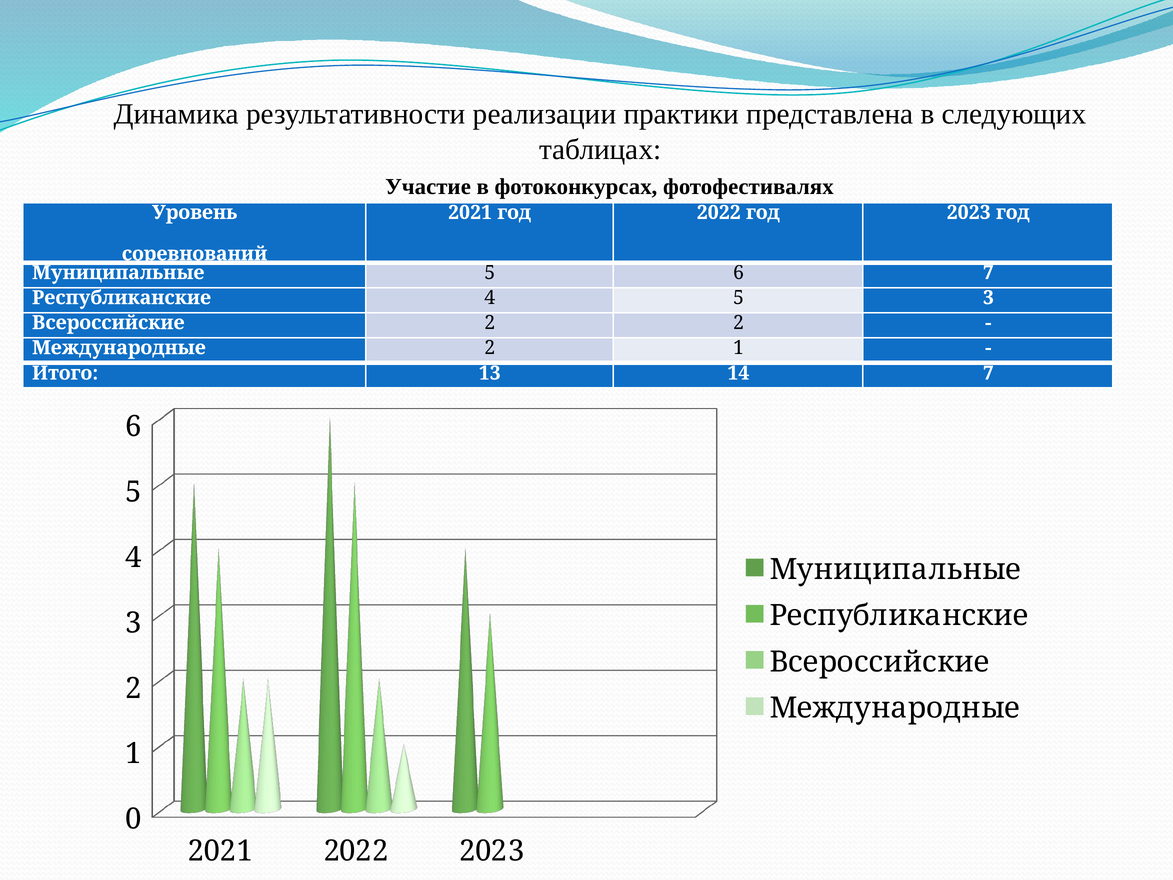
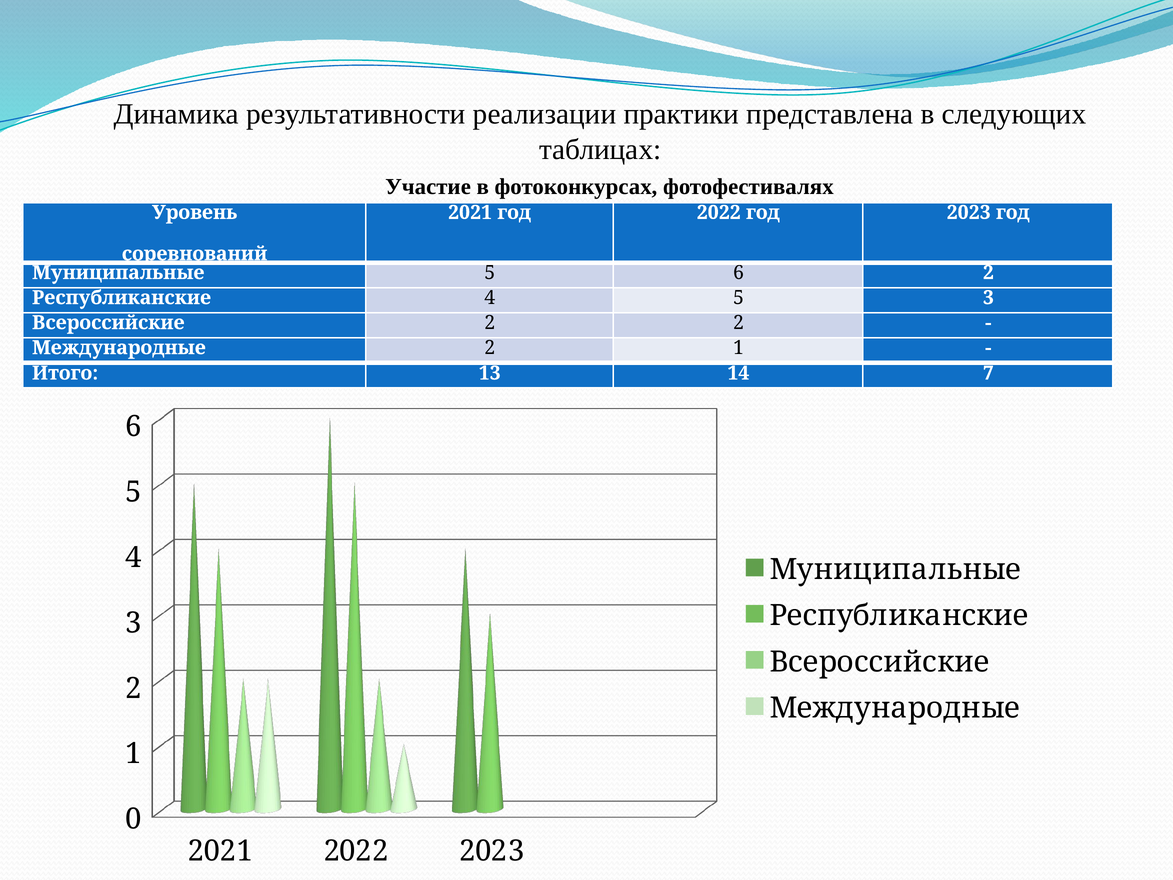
6 7: 7 -> 2
